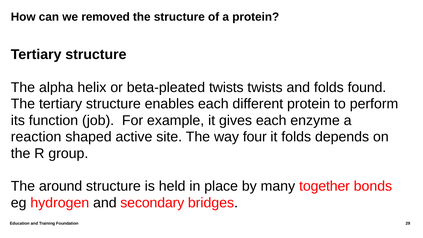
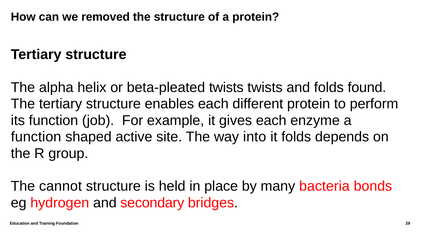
reaction at (36, 137): reaction -> function
four: four -> into
around: around -> cannot
together: together -> bacteria
